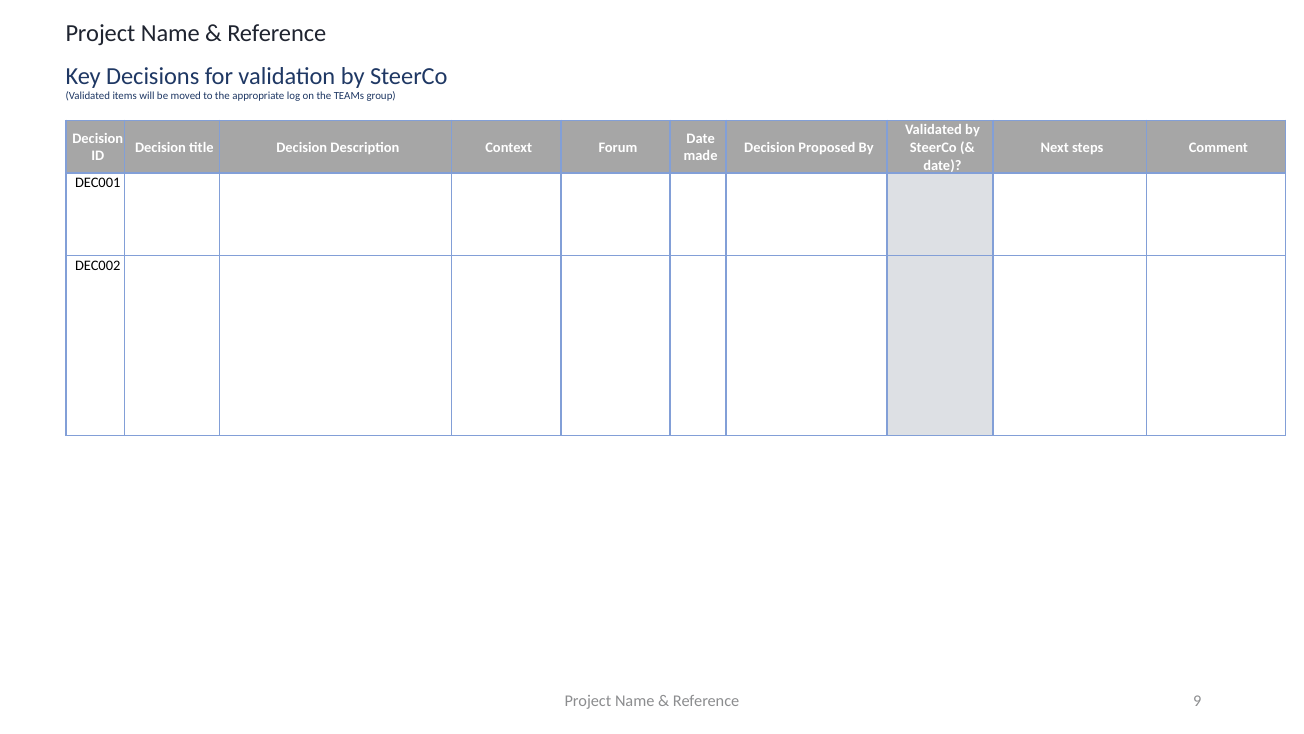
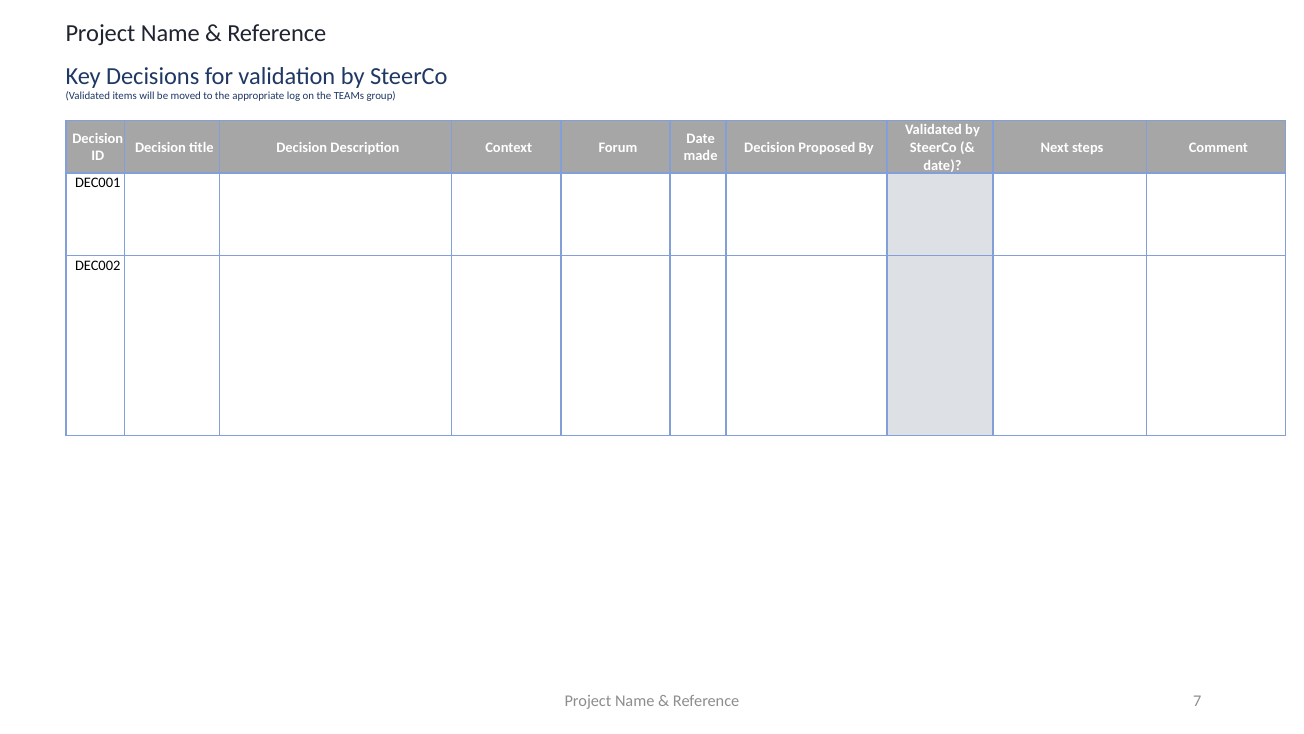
9: 9 -> 7
